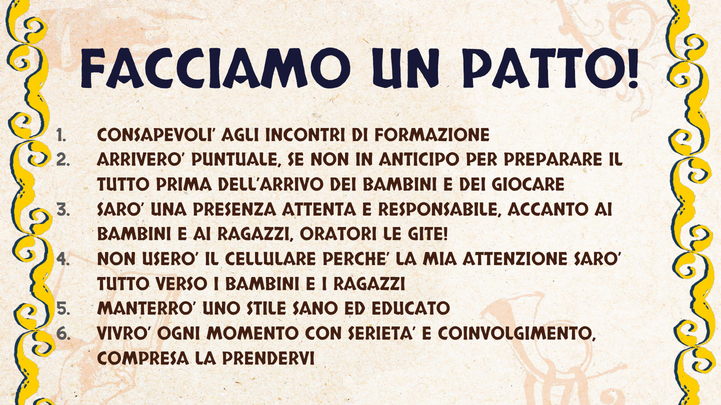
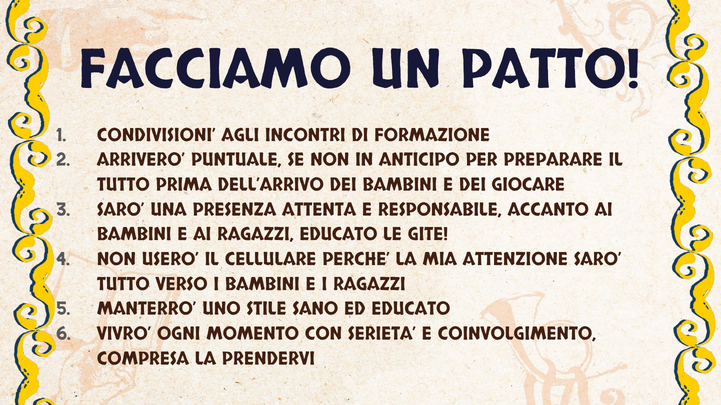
CONSAPEVOLI: CONSAPEVOLI -> CONDIVISIONI
RAGAZZI ORATORI: ORATORI -> EDUCATO
